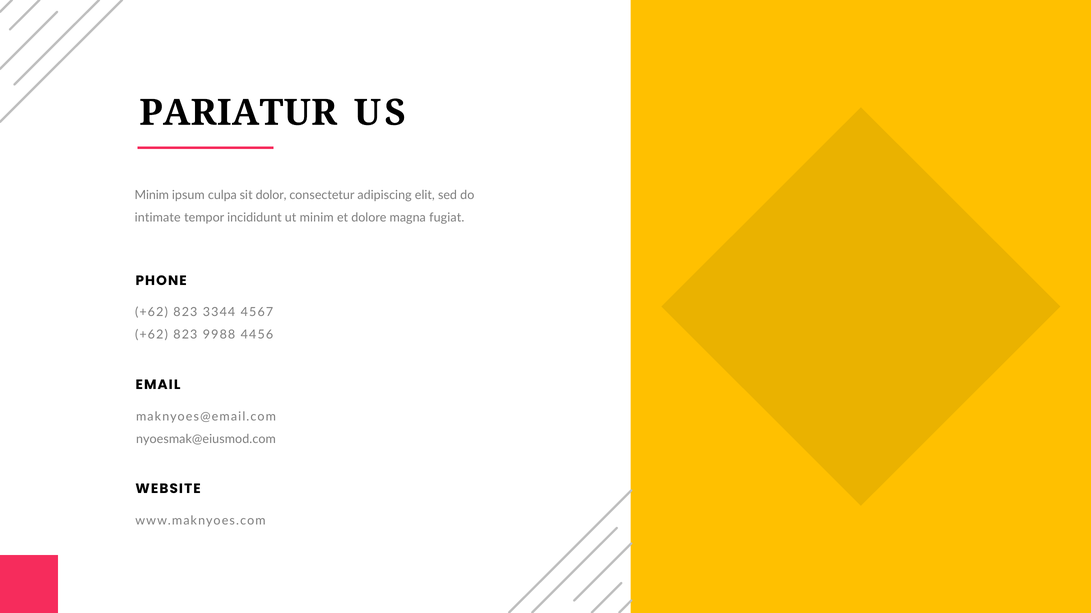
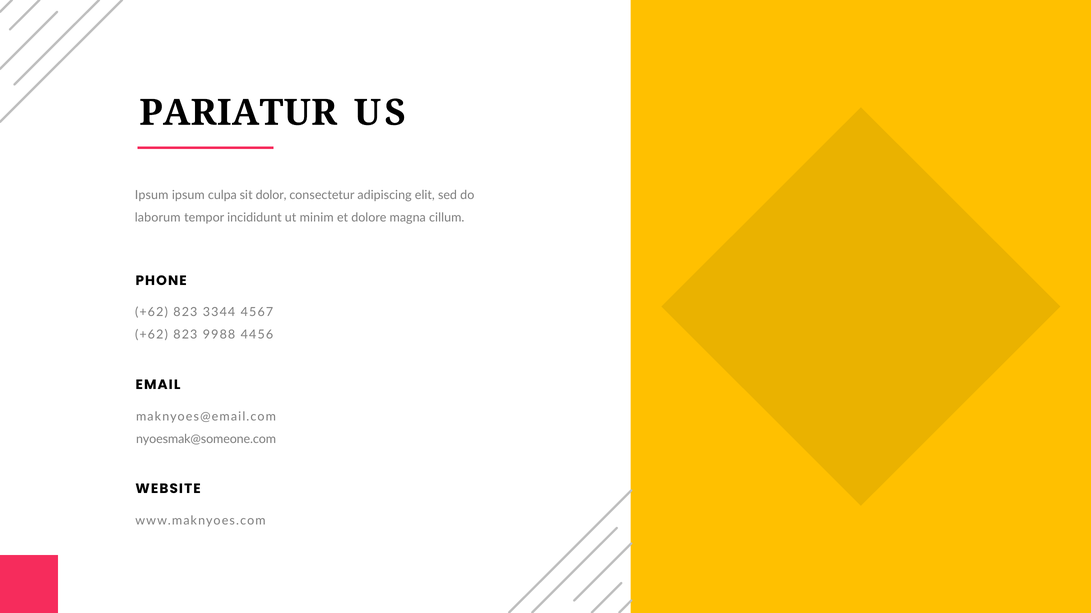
Minim at (152, 195): Minim -> Ipsum
intimate: intimate -> laborum
fugiat: fugiat -> cillum
nyoesmak@eiusmod.com: nyoesmak@eiusmod.com -> nyoesmak@someone.com
